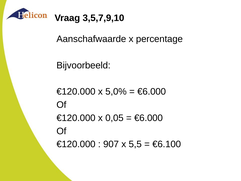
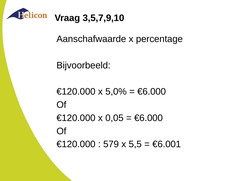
907: 907 -> 579
€6.100: €6.100 -> €6.001
